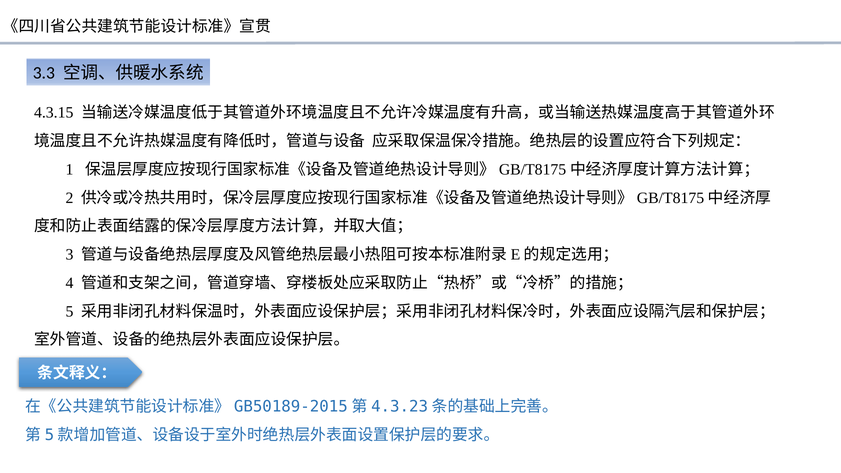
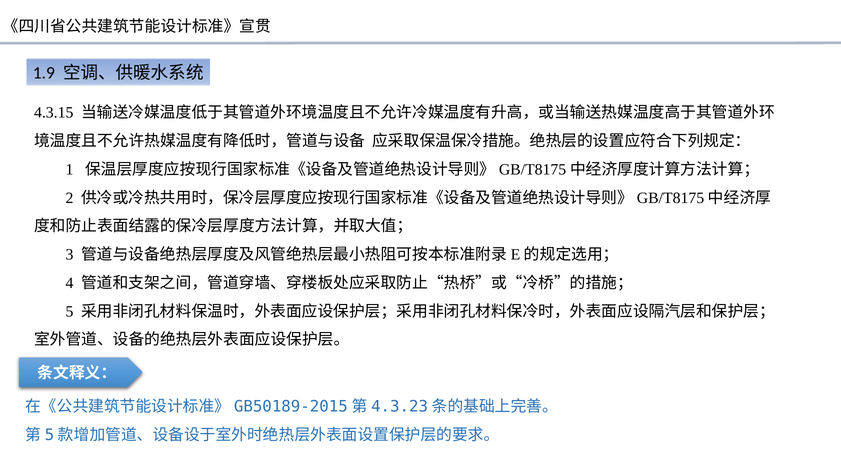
3.3: 3.3 -> 1.9
